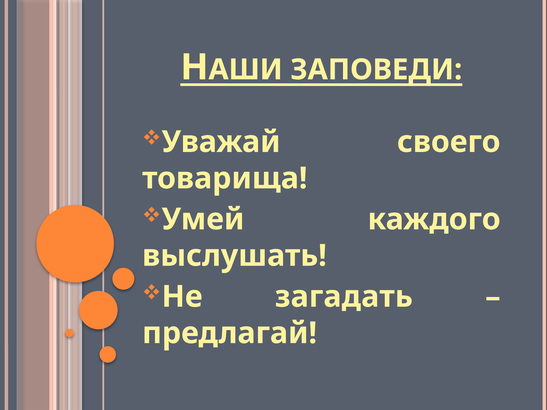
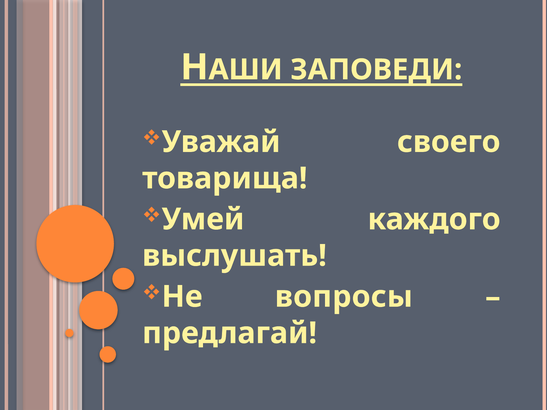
загадать: загадать -> вопросы
